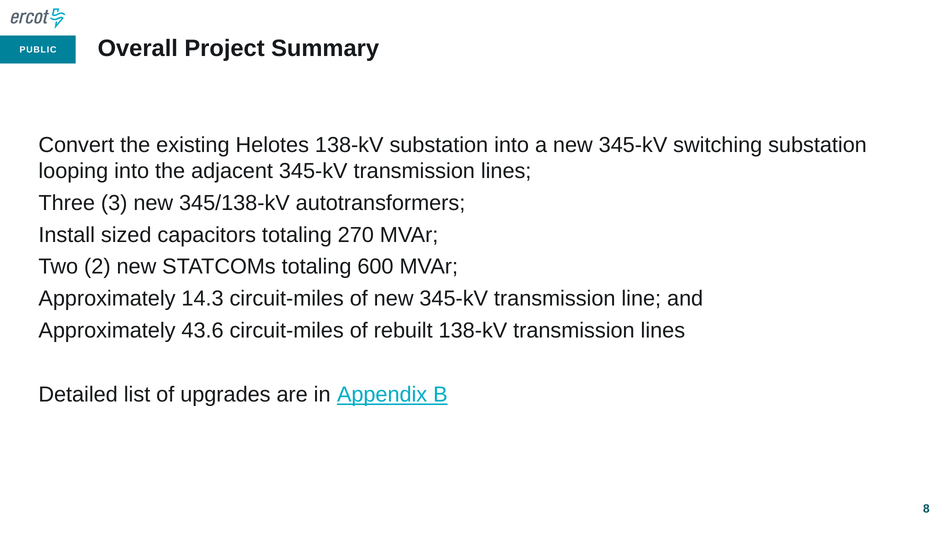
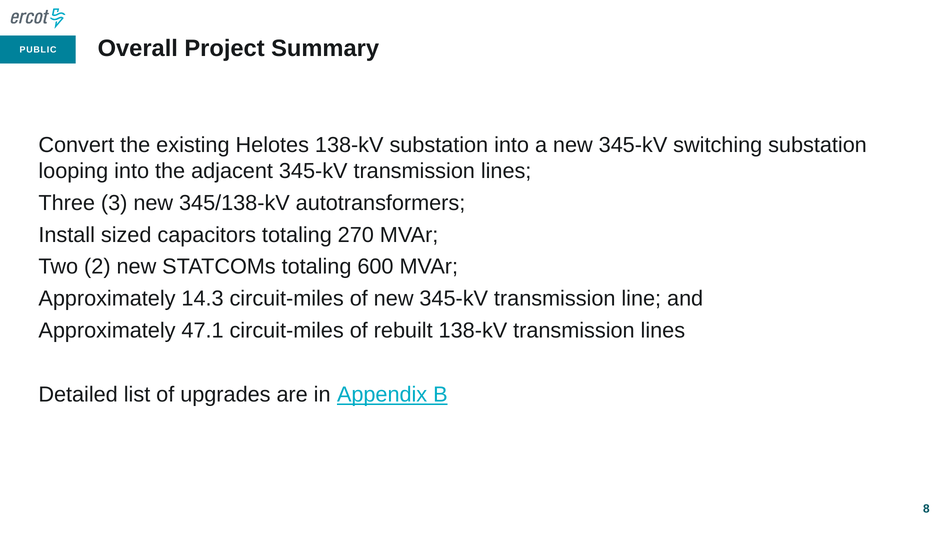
43.6: 43.6 -> 47.1
